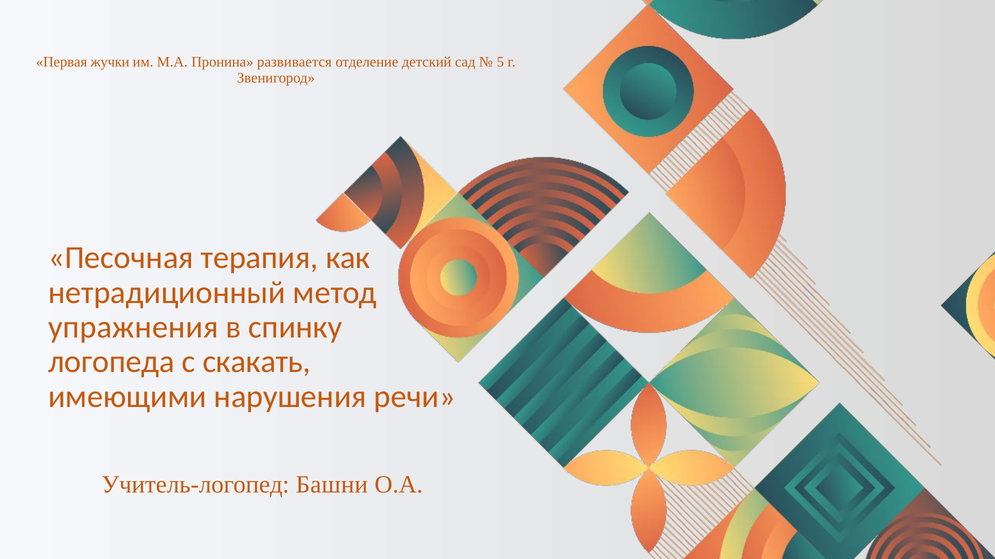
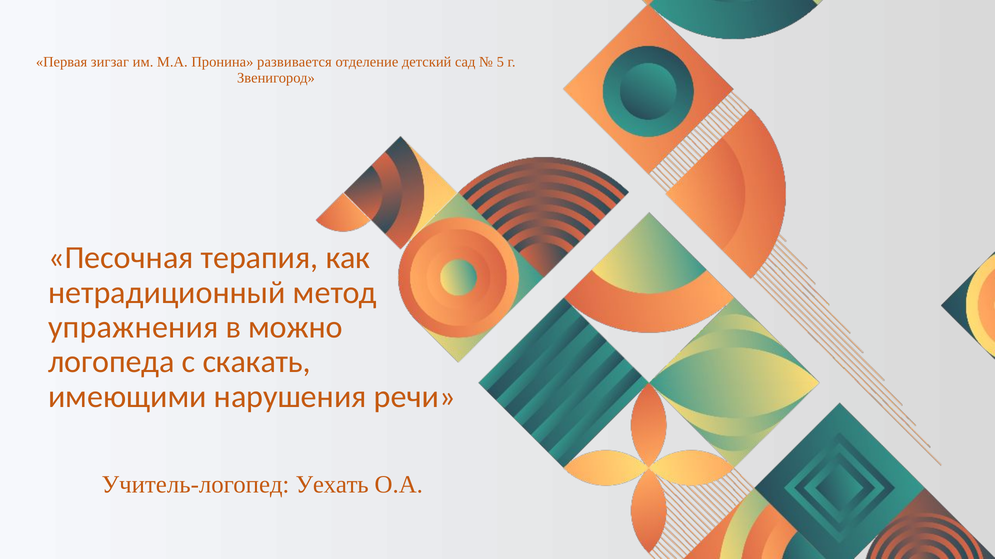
жучки: жучки -> зигзаг
спинку: спинку -> можно
Башни: Башни -> Уехать
